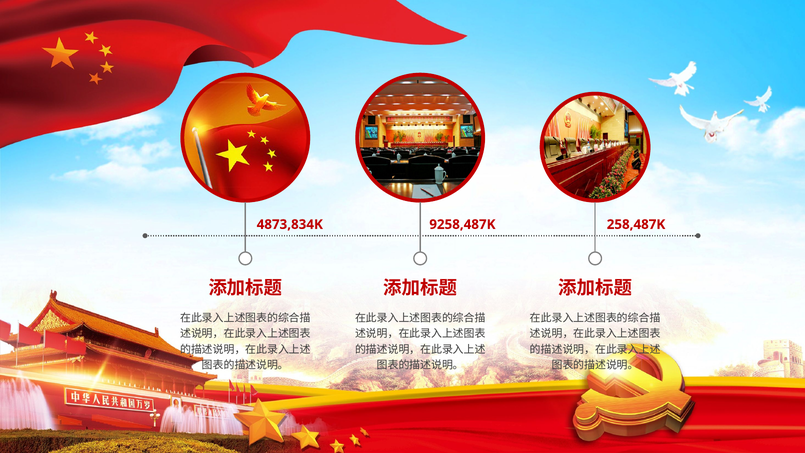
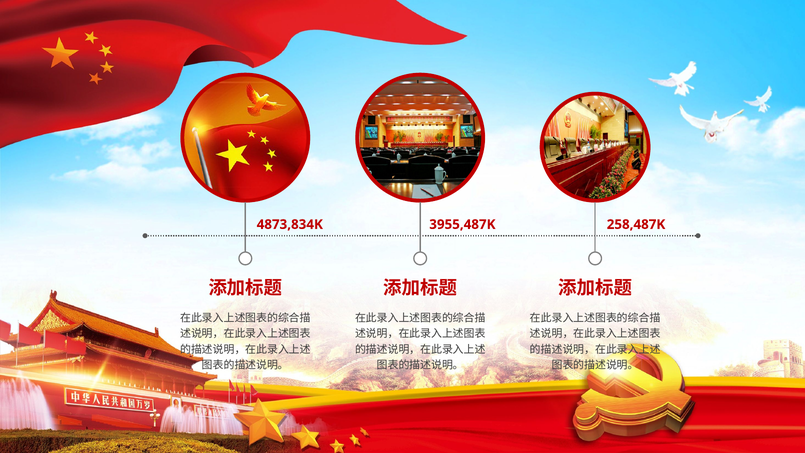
9258,487K: 9258,487K -> 3955,487K
